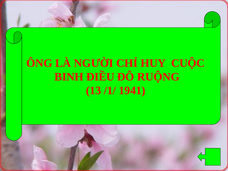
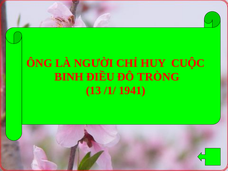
RUỘNG: RUỘNG -> TRÒNG
